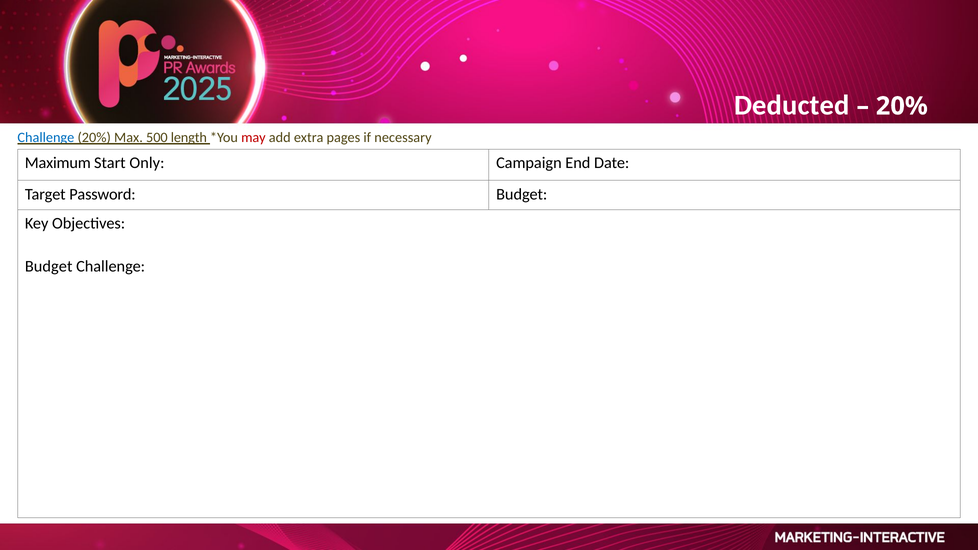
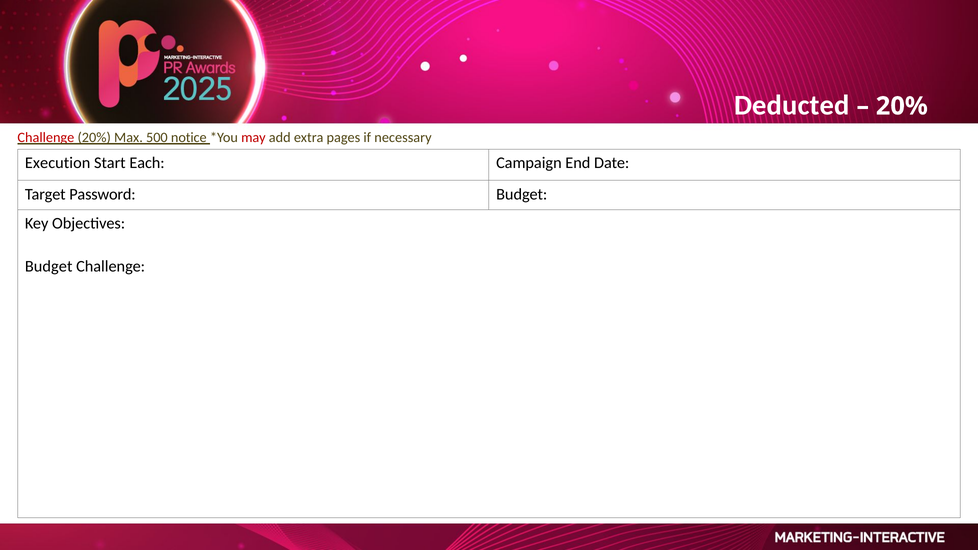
Challenge at (46, 138) colour: blue -> red
length: length -> notice
Maximum: Maximum -> Execution
Only: Only -> Each
